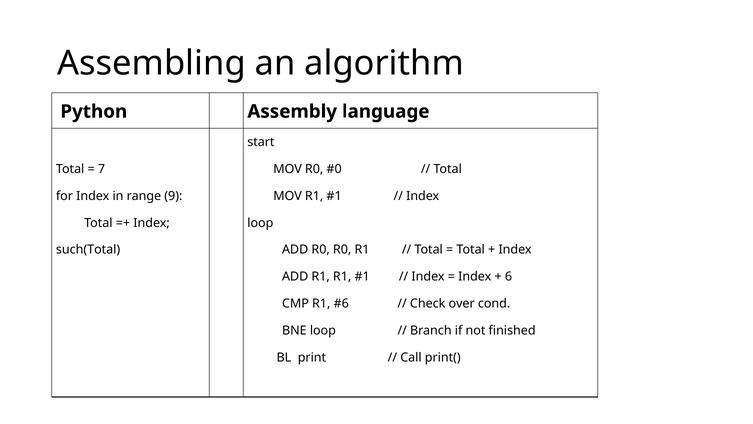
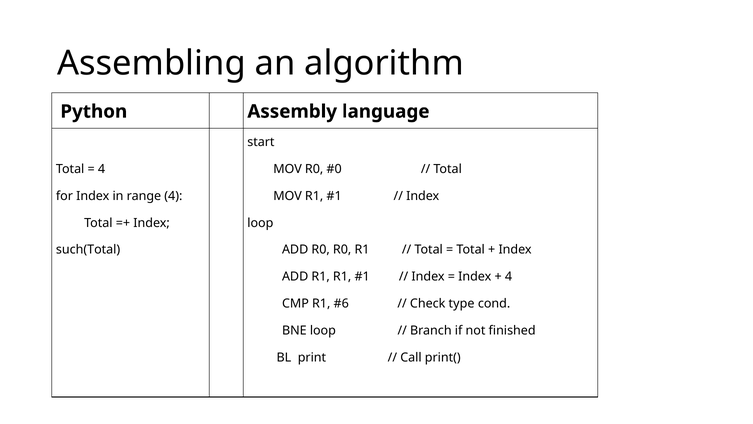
7 at (102, 169): 7 -> 4
range 9: 9 -> 4
6 at (509, 276): 6 -> 4
over: over -> type
